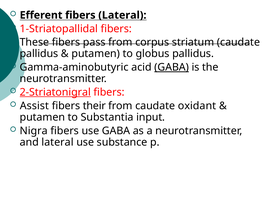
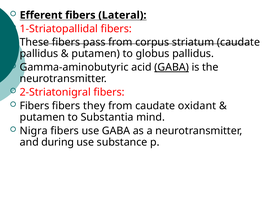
2-Striatonigral underline: present -> none
Assist at (34, 106): Assist -> Fibers
their: their -> they
input: input -> mind
and lateral: lateral -> during
